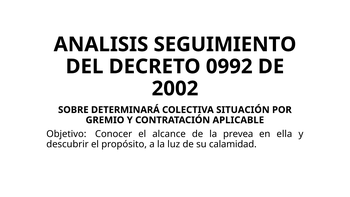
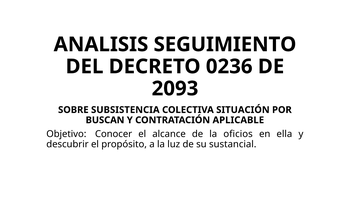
0992: 0992 -> 0236
2002: 2002 -> 2093
DETERMINARÁ: DETERMINARÁ -> SUBSISTENCIA
GREMIO: GREMIO -> BUSCAN
prevea: prevea -> oficios
calamidad: calamidad -> sustancial
